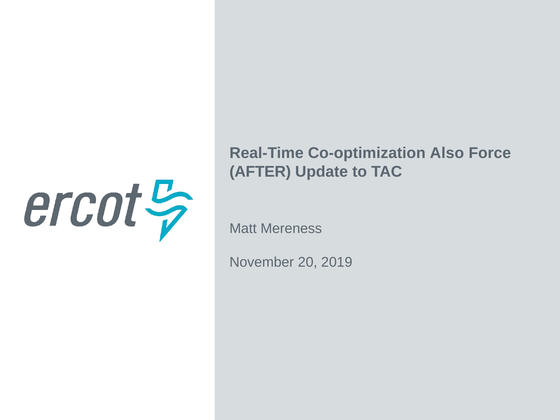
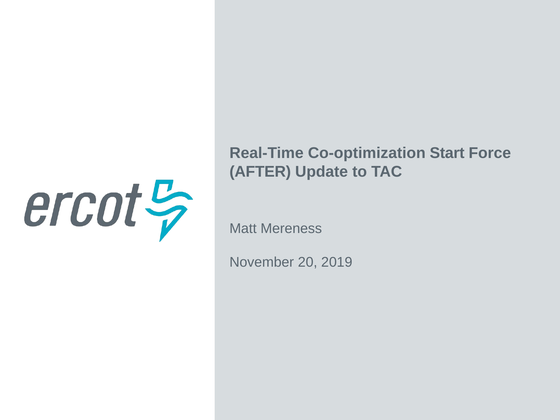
Also: Also -> Start
